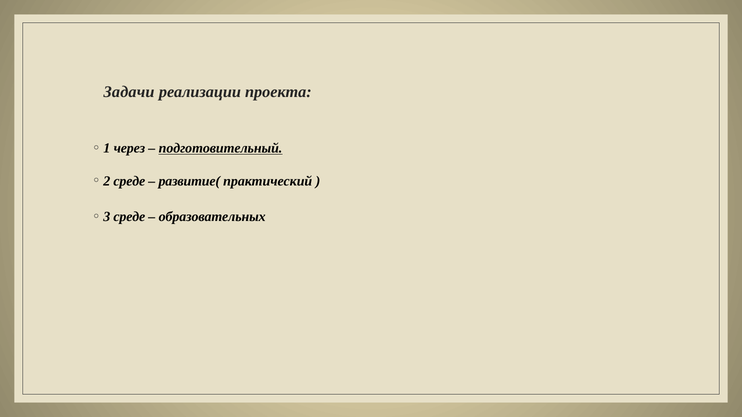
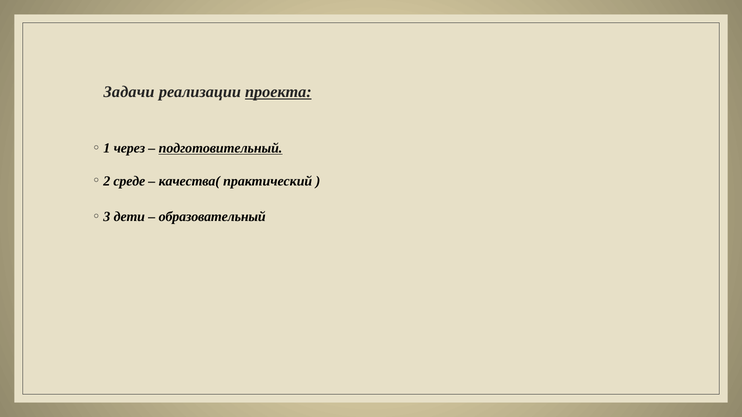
проекта underline: none -> present
развитие(: развитие( -> качества(
среде at (129, 217): среде -> дети
образовательных: образовательных -> образовательный
